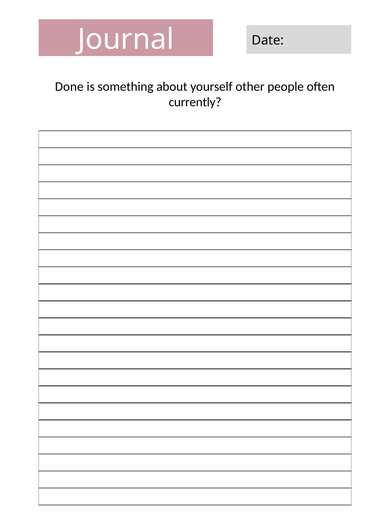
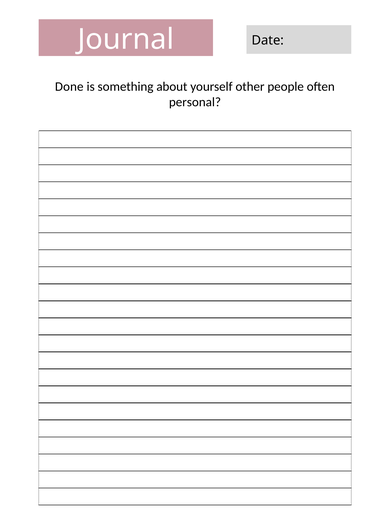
currently: currently -> personal
